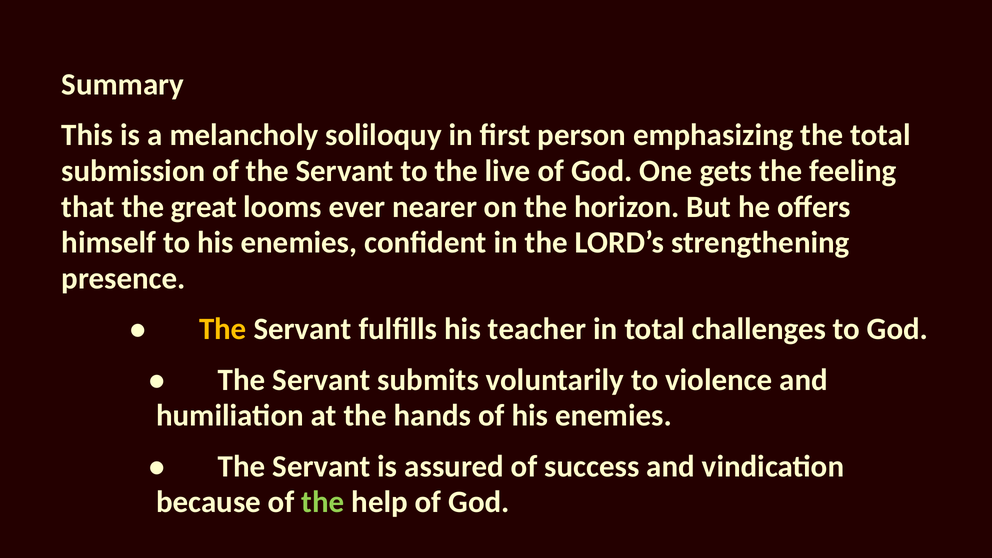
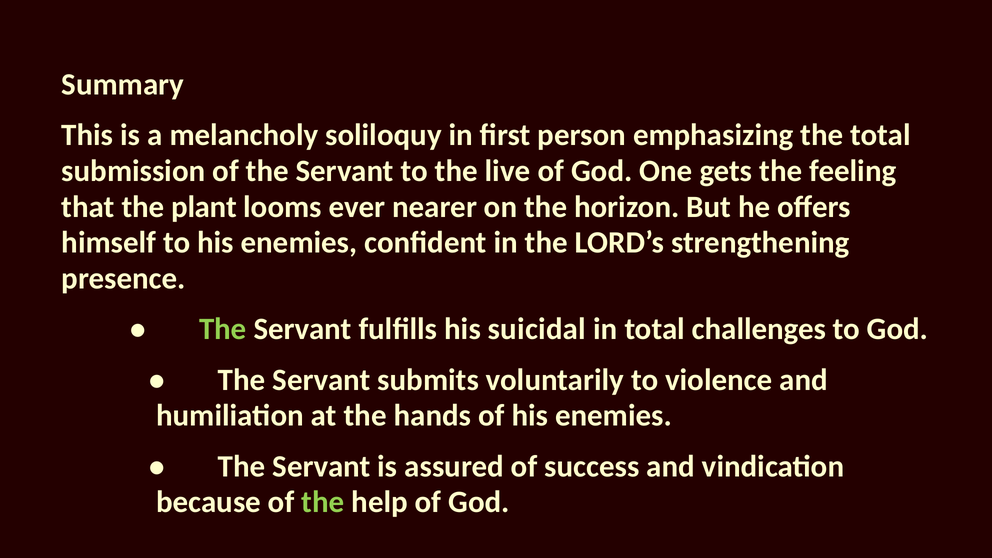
great: great -> plant
The at (223, 329) colour: yellow -> light green
teacher: teacher -> suicidal
